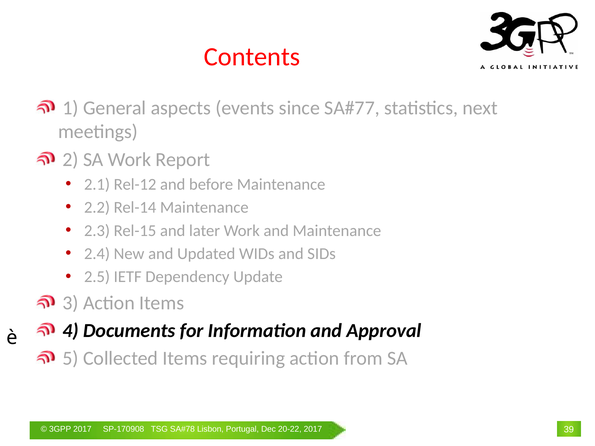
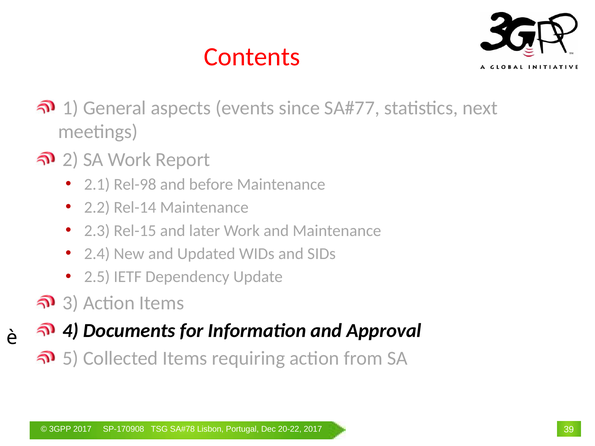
Rel-12: Rel-12 -> Rel-98
